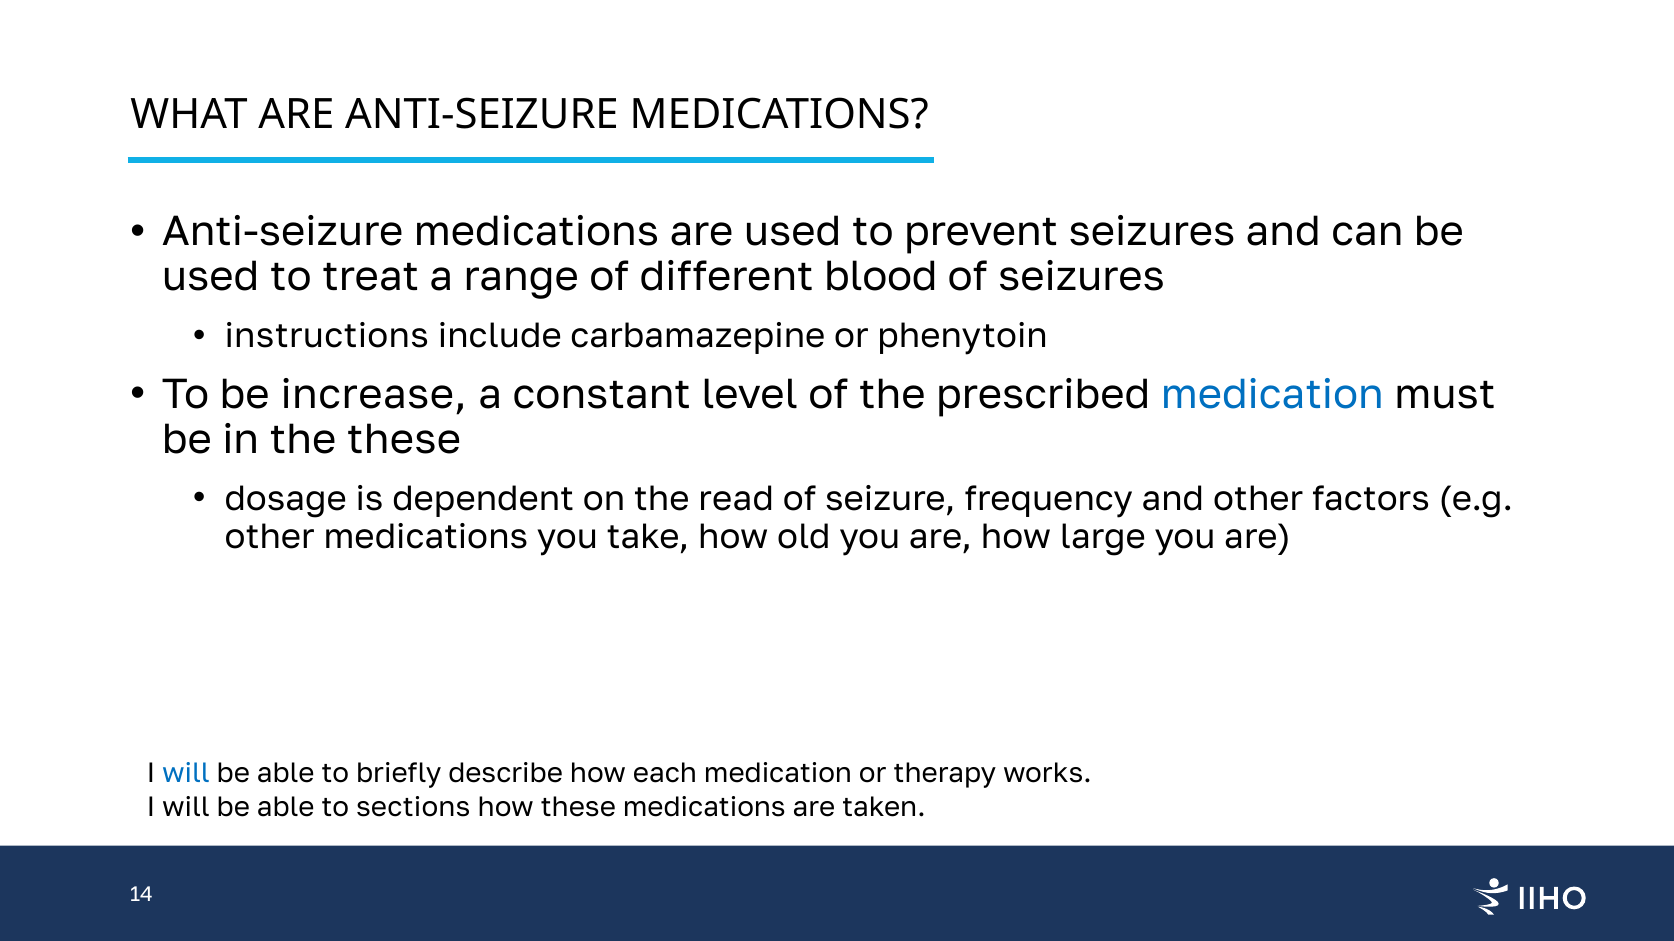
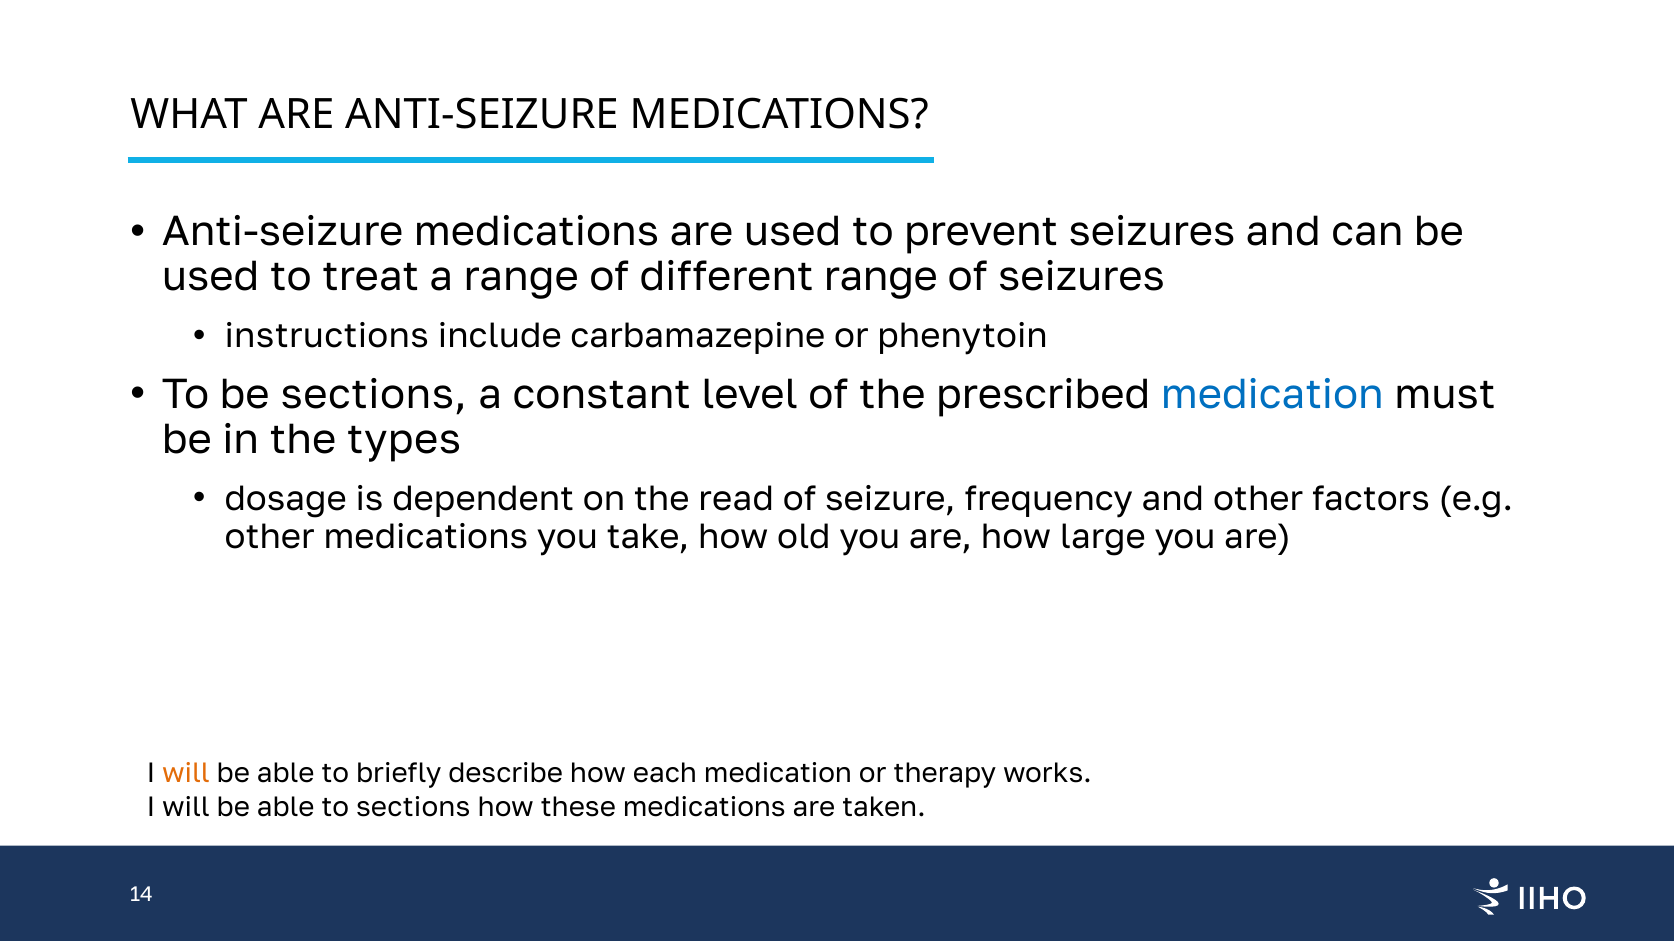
different blood: blood -> range
be increase: increase -> sections
the these: these -> types
will at (186, 774) colour: blue -> orange
